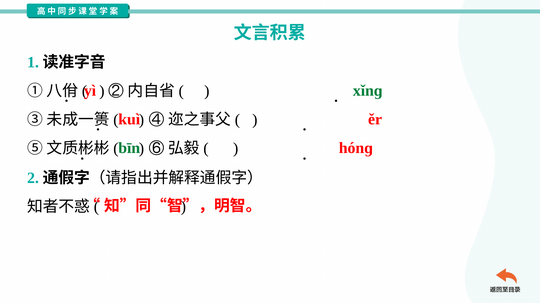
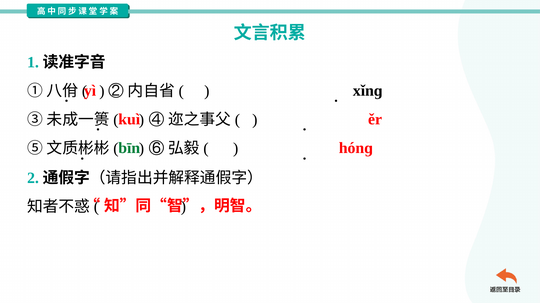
xǐnɡ colour: green -> black
